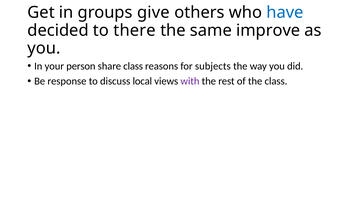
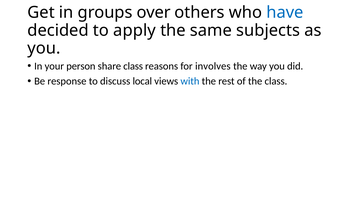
give: give -> over
there: there -> apply
improve: improve -> subjects
subjects: subjects -> involves
with colour: purple -> blue
